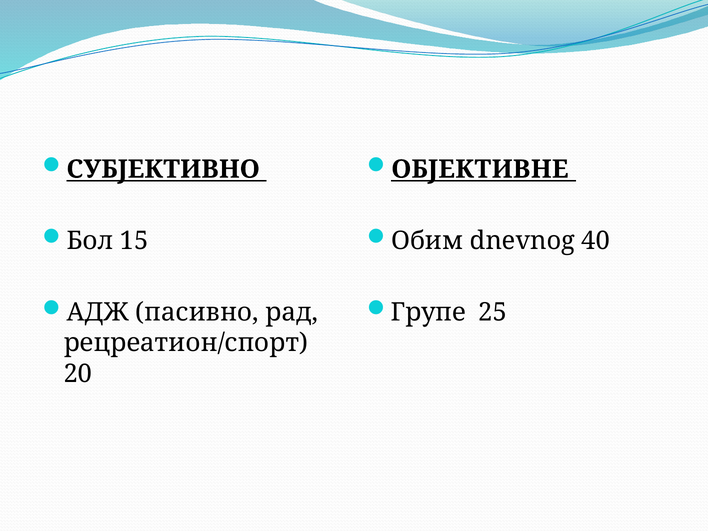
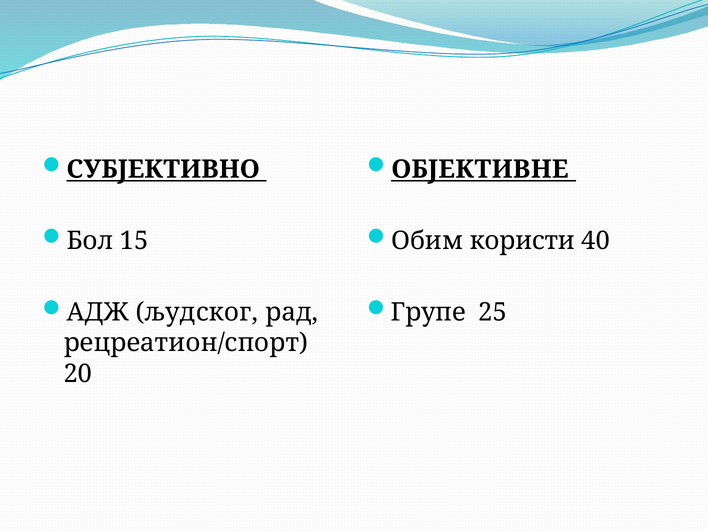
dnevnog: dnevnog -> користи
пасивно: пасивно -> људског
